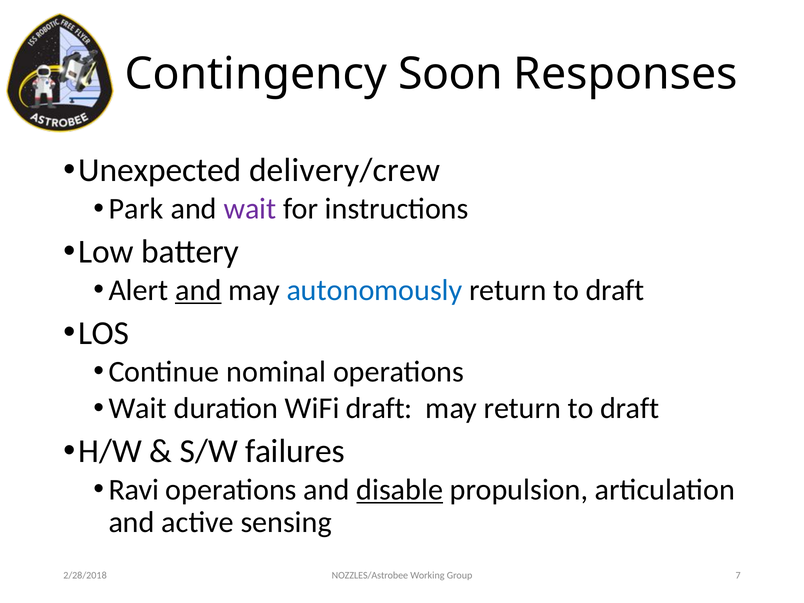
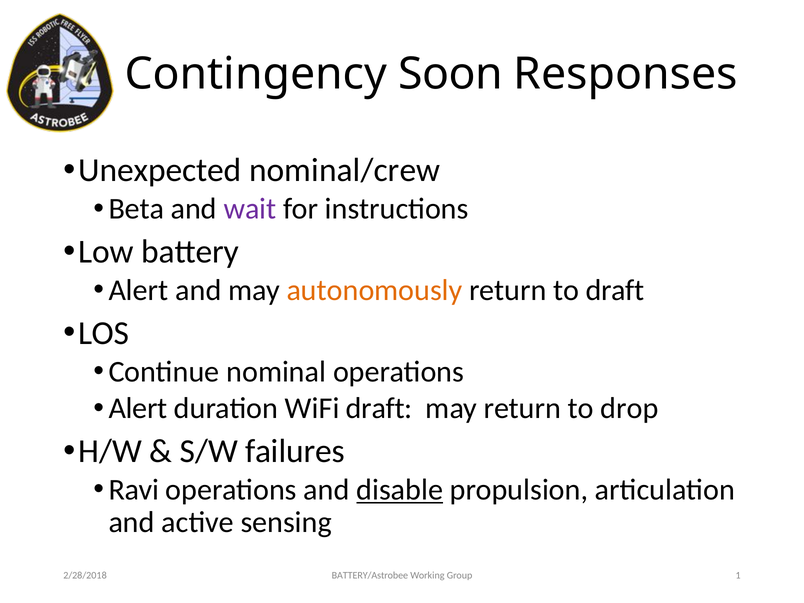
delivery/crew: delivery/crew -> nominal/crew
Park: Park -> Beta
and at (198, 290) underline: present -> none
autonomously colour: blue -> orange
Wait at (138, 408): Wait -> Alert
may return to draft: draft -> drop
NOZZLES/Astrobee: NOZZLES/Astrobee -> BATTERY/Astrobee
7: 7 -> 1
